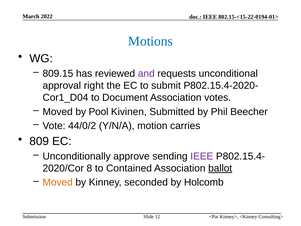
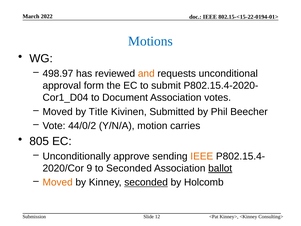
809.15: 809.15 -> 498.97
and colour: purple -> orange
right: right -> form
Pool: Pool -> Title
809: 809 -> 805
IEEE at (202, 156) colour: purple -> orange
8: 8 -> 9
to Contained: Contained -> Seconded
seconded at (146, 182) underline: none -> present
